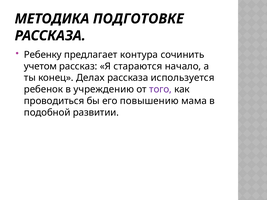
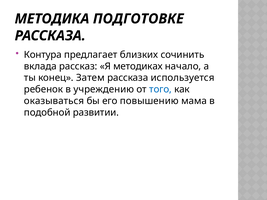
Ребенку: Ребенку -> Контура
контура: контура -> близких
учетом: учетом -> вклада
стараются: стараются -> методиках
Делах: Делах -> Затем
того colour: purple -> blue
проводиться: проводиться -> оказываться
